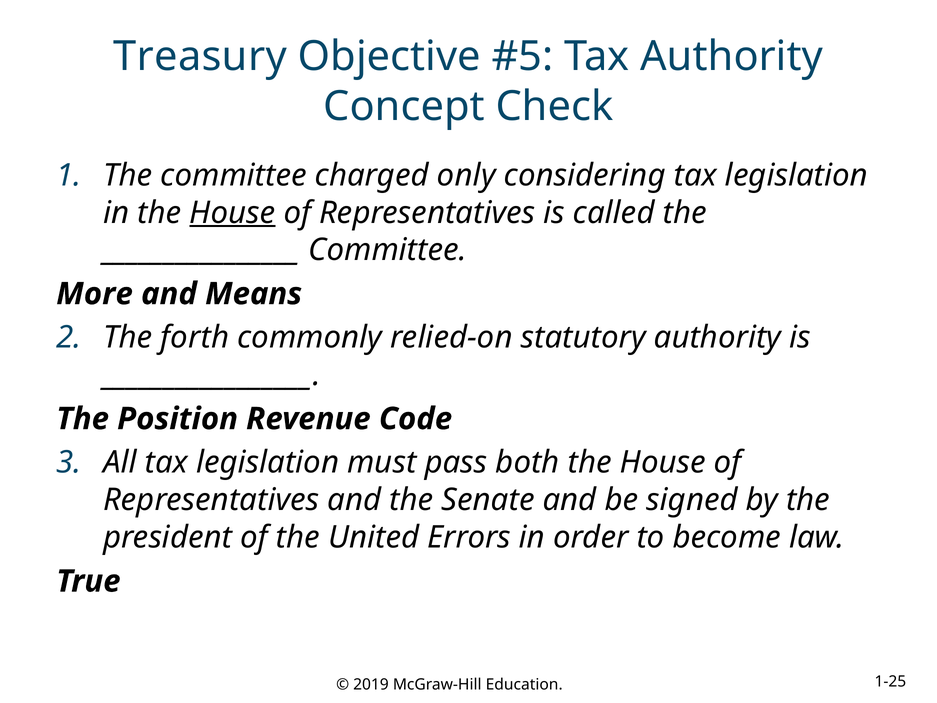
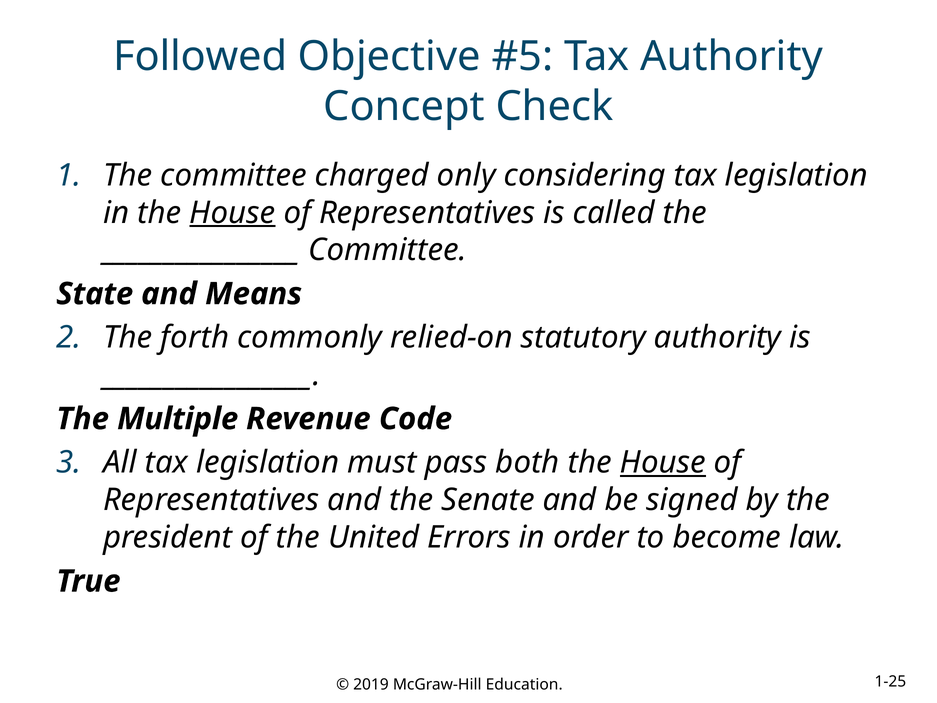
Treasury: Treasury -> Followed
More: More -> State
Position: Position -> Multiple
House at (663, 462) underline: none -> present
